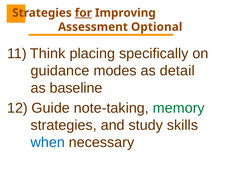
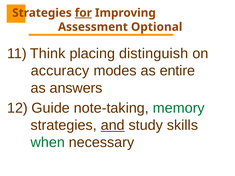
specifically: specifically -> distinguish
guidance: guidance -> accuracy
detail: detail -> entire
baseline: baseline -> answers
and underline: none -> present
when colour: blue -> green
